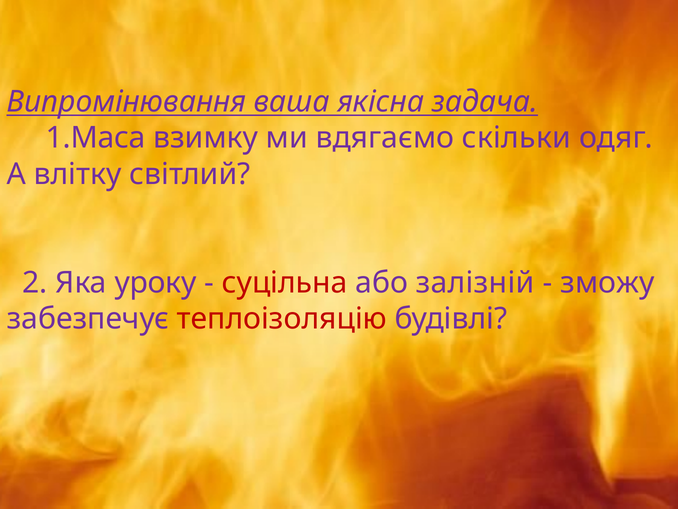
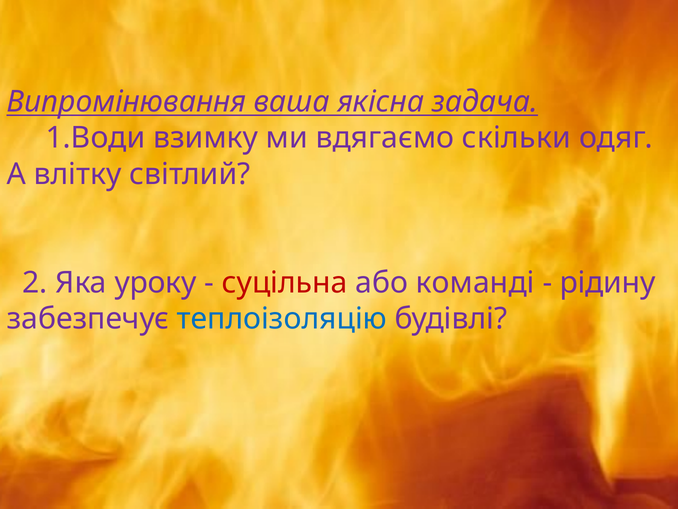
1.Маса: 1.Маса -> 1.Води
залізній: залізній -> команді
зможу: зможу -> рідину
теплоізоляцію colour: red -> blue
